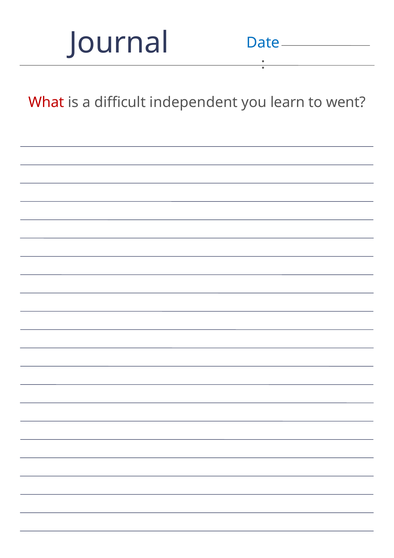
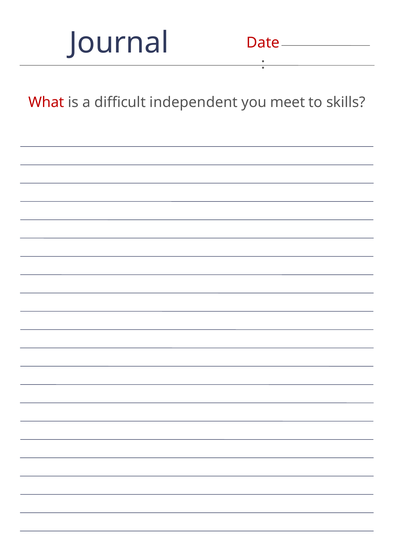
Date colour: blue -> red
learn: learn -> meet
went: went -> skills
